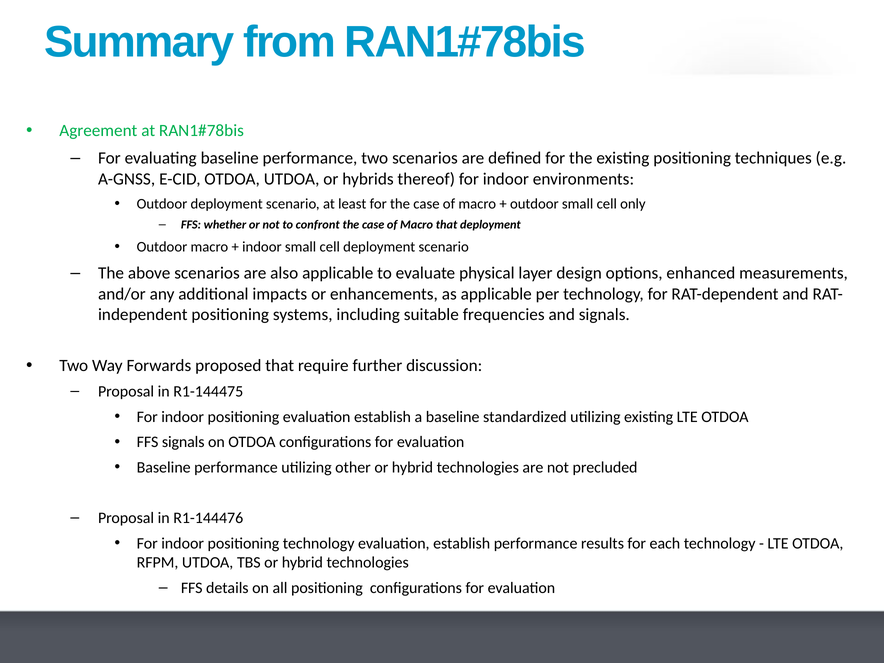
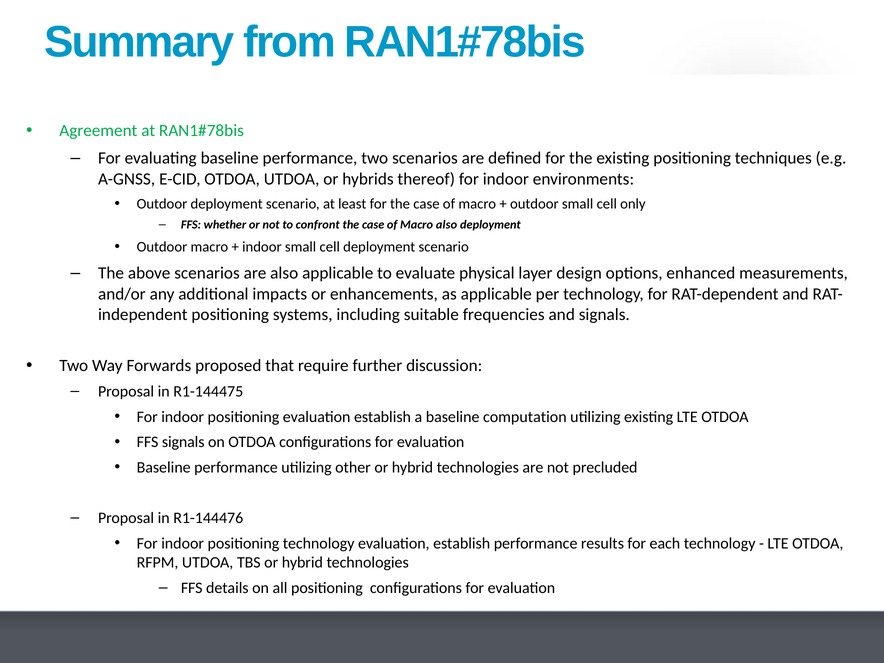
Macro that: that -> also
standardized: standardized -> computation
